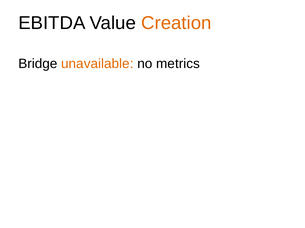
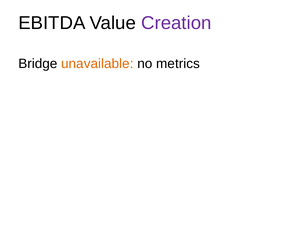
Creation colour: orange -> purple
